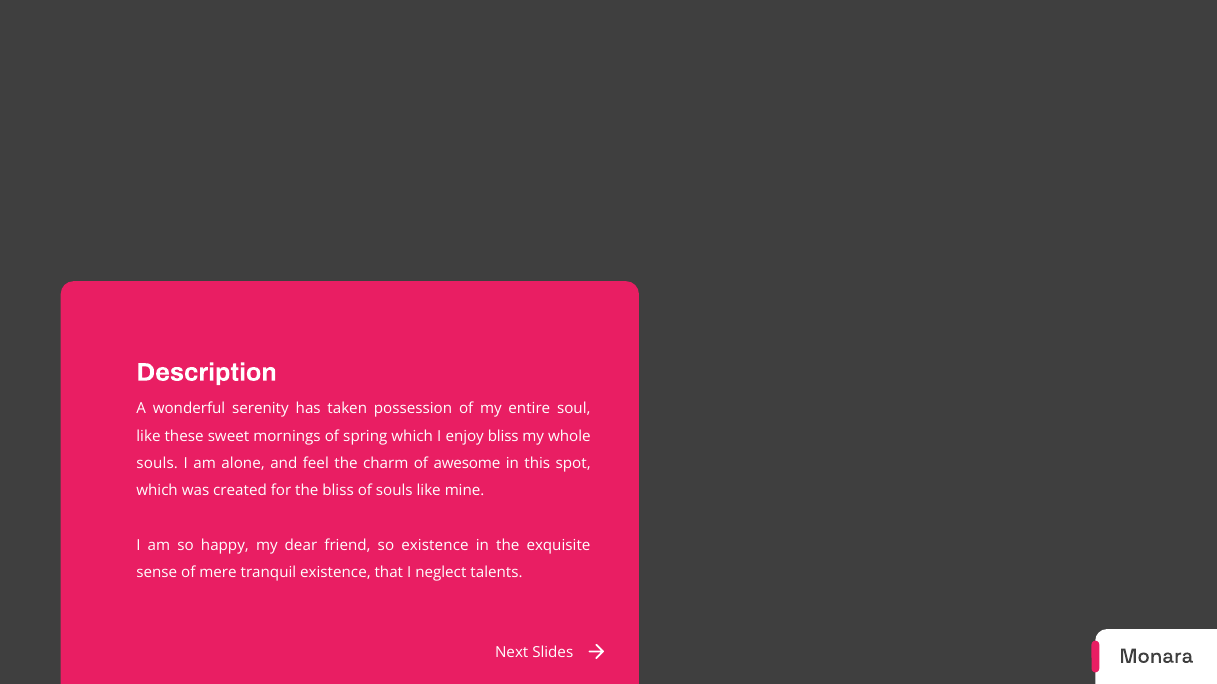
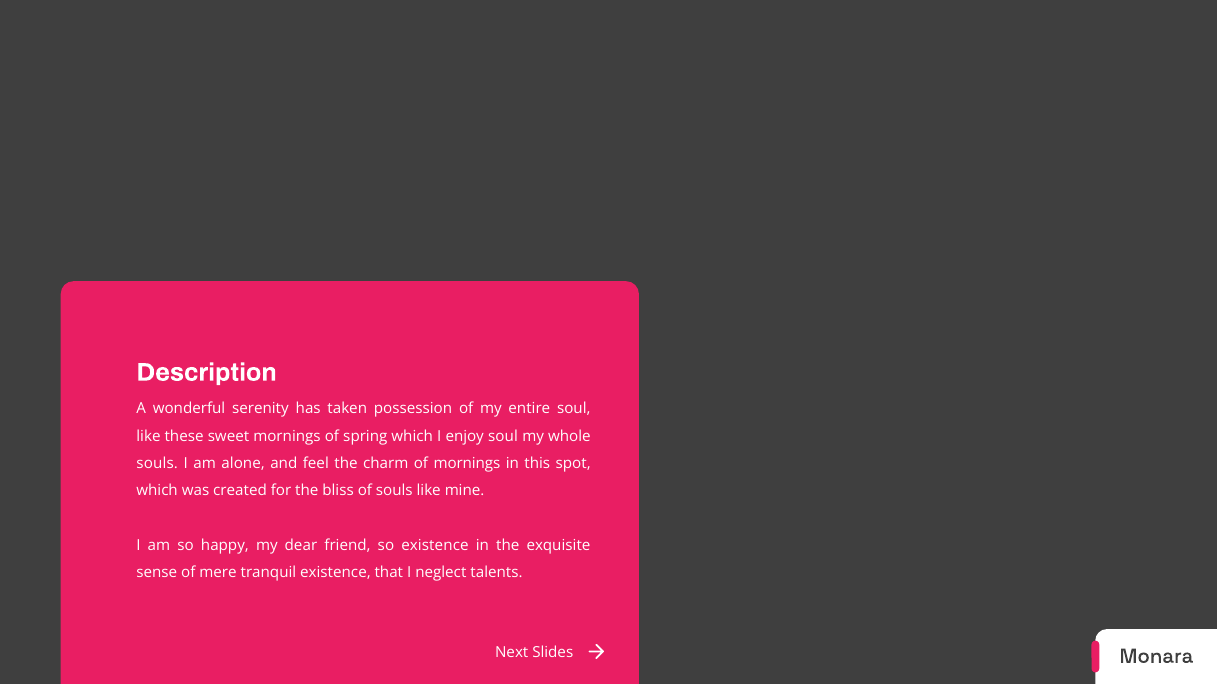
enjoy bliss: bliss -> soul
of awesome: awesome -> mornings
